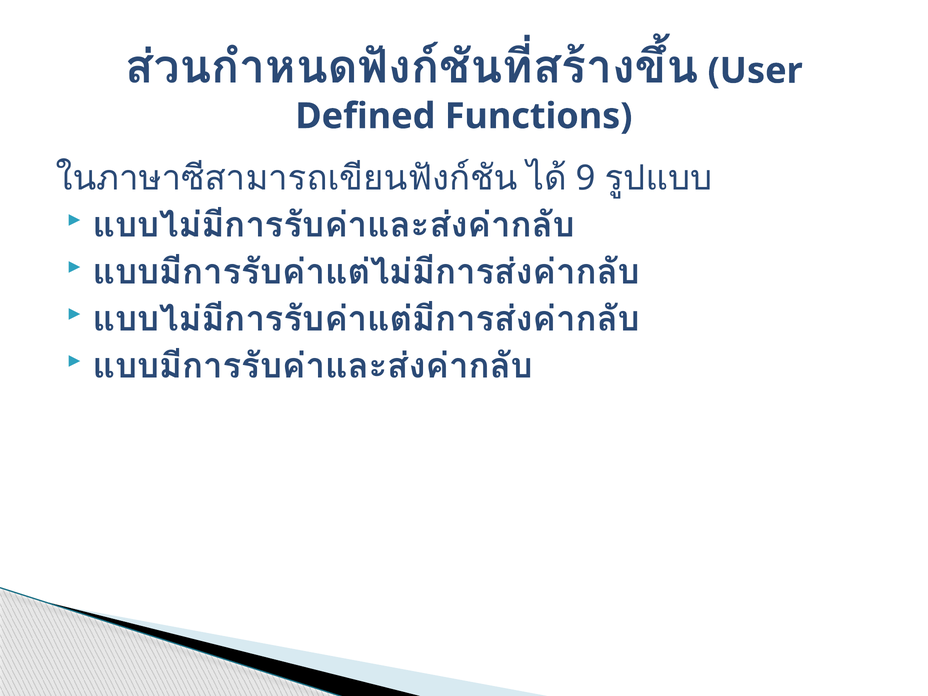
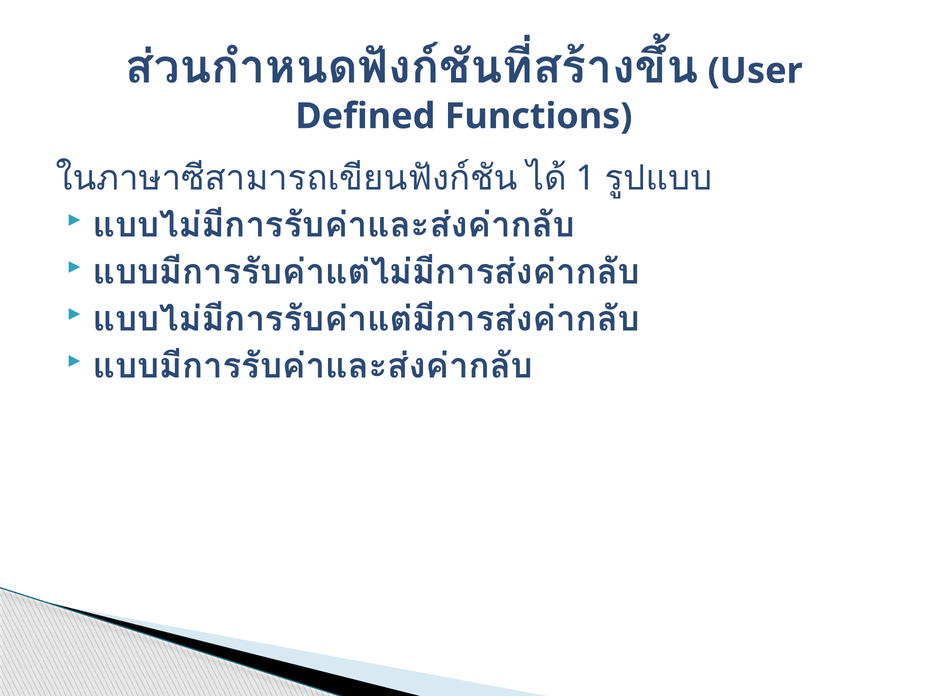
9: 9 -> 1
